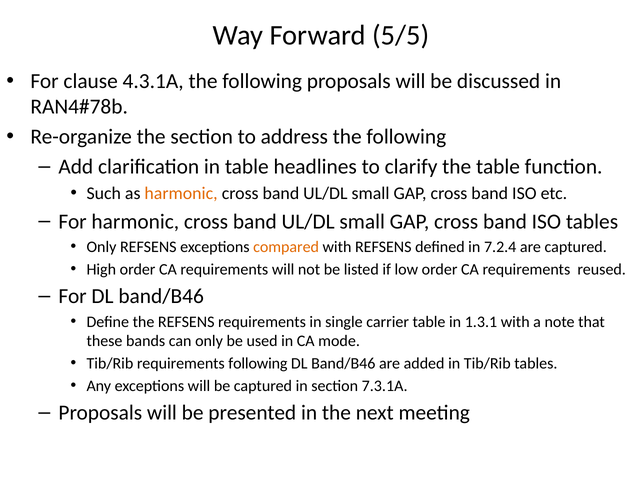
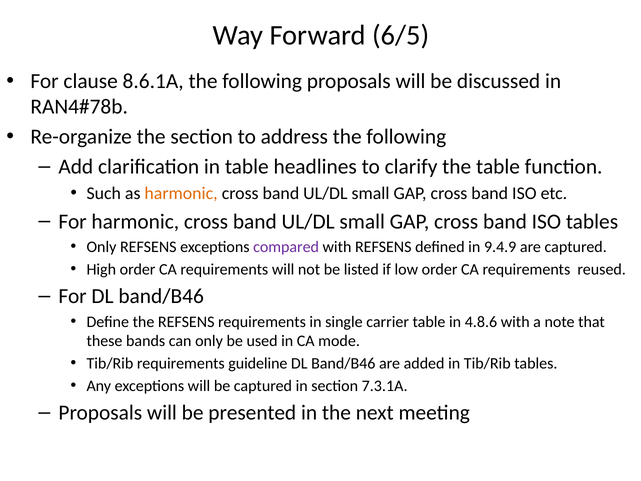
5/5: 5/5 -> 6/5
4.3.1A: 4.3.1A -> 8.6.1A
compared colour: orange -> purple
7.2.4: 7.2.4 -> 9.4.9
1.3.1: 1.3.1 -> 4.8.6
requirements following: following -> guideline
